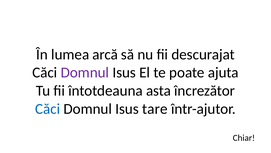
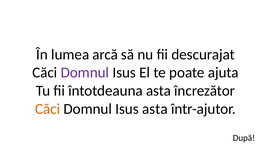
Căci at (48, 108) colour: blue -> orange
Isus tare: tare -> asta
Chiar: Chiar -> După
